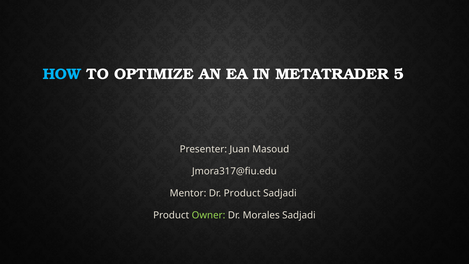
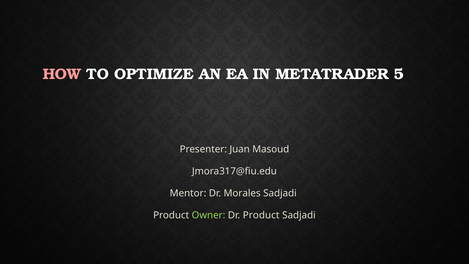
HOW colour: light blue -> pink
Dr Product: Product -> Morales
Dr Morales: Morales -> Product
